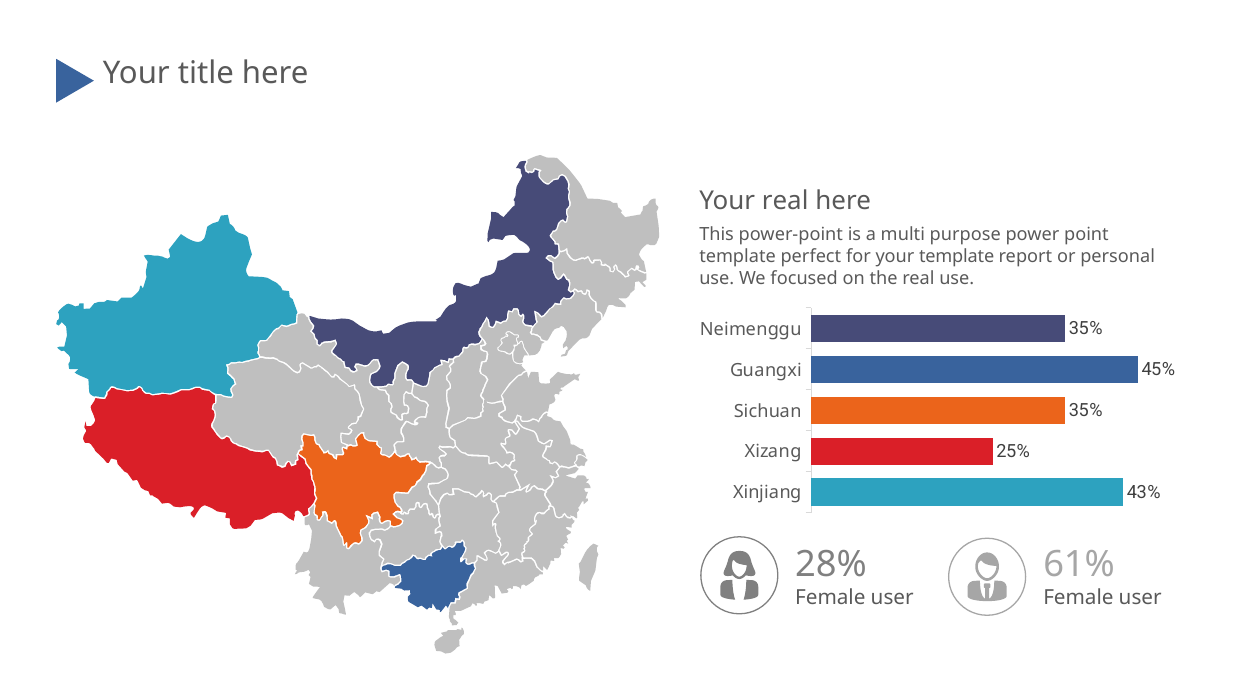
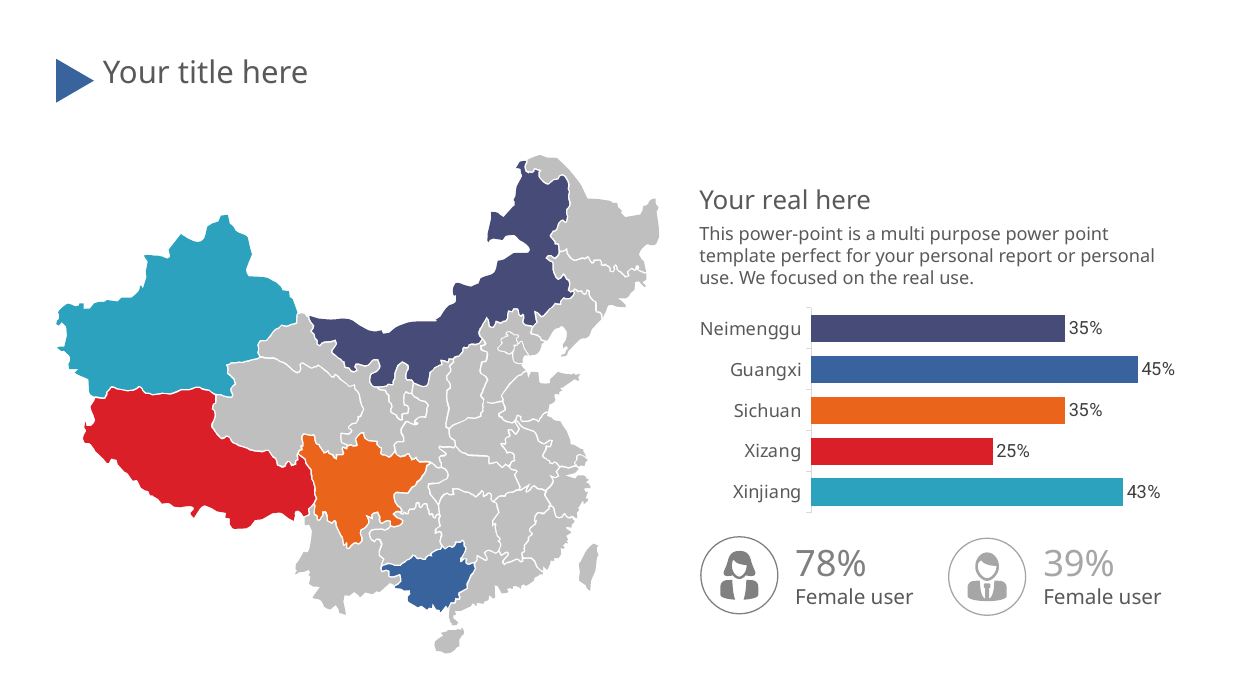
your template: template -> personal
61%: 61% -> 39%
28%: 28% -> 78%
